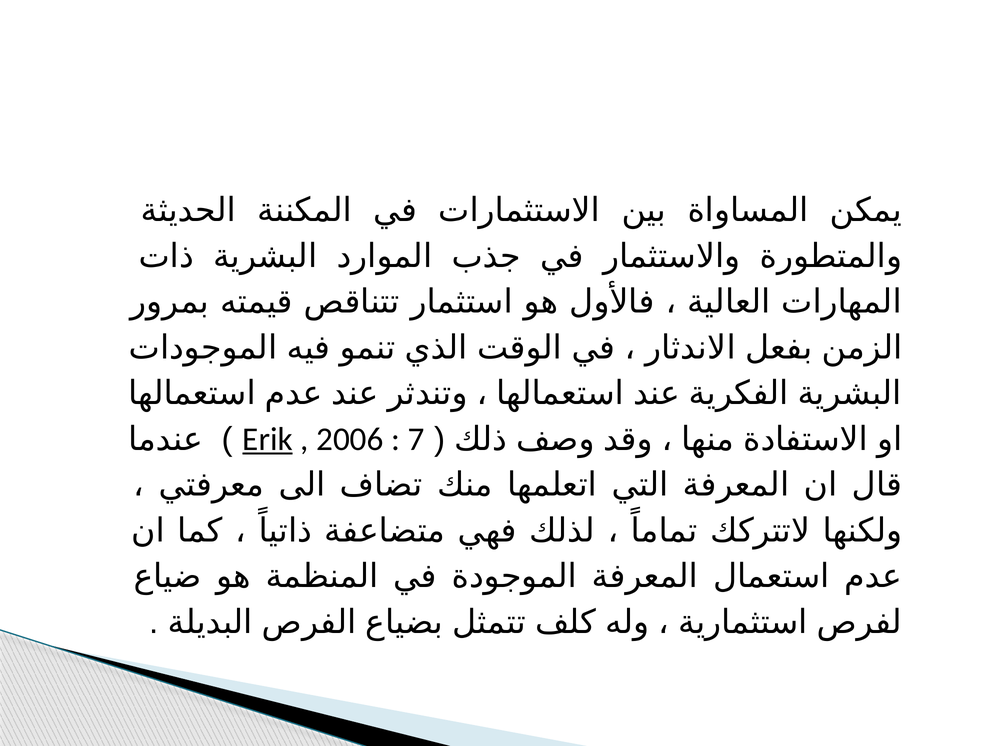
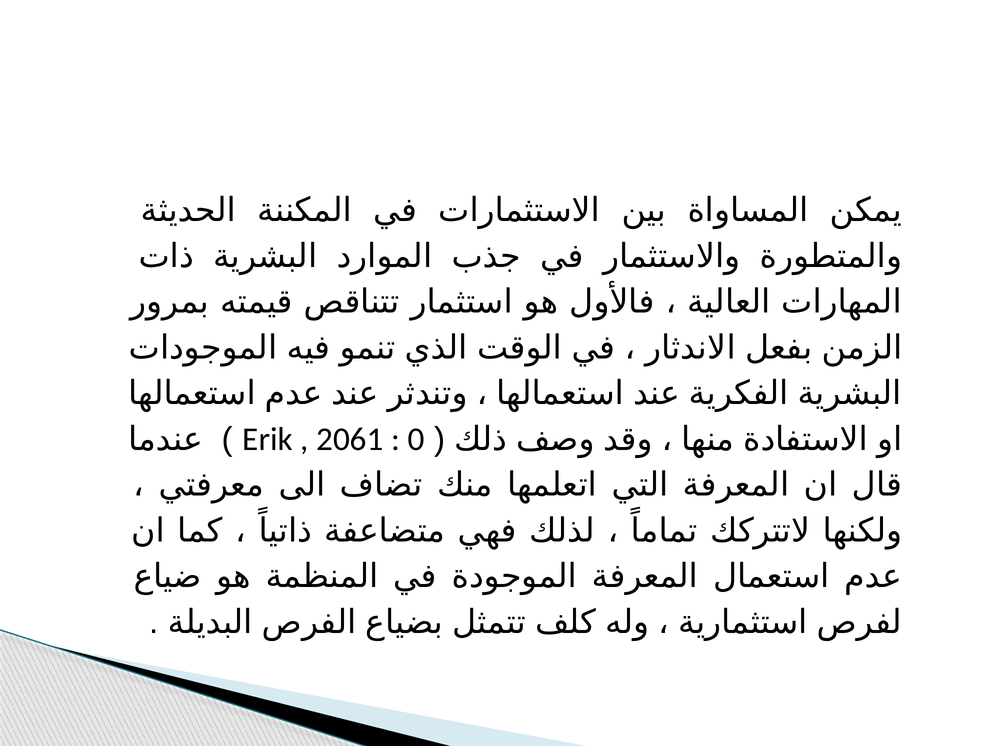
Erik underline: present -> none
2006: 2006 -> 2061
7: 7 -> 0
